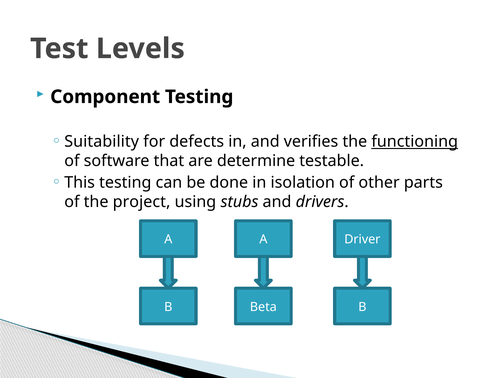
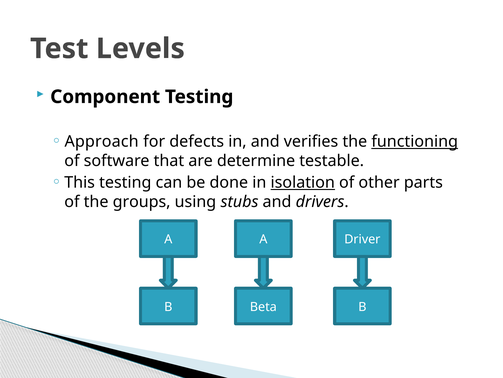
Suitability: Suitability -> Approach
isolation underline: none -> present
project: project -> groups
